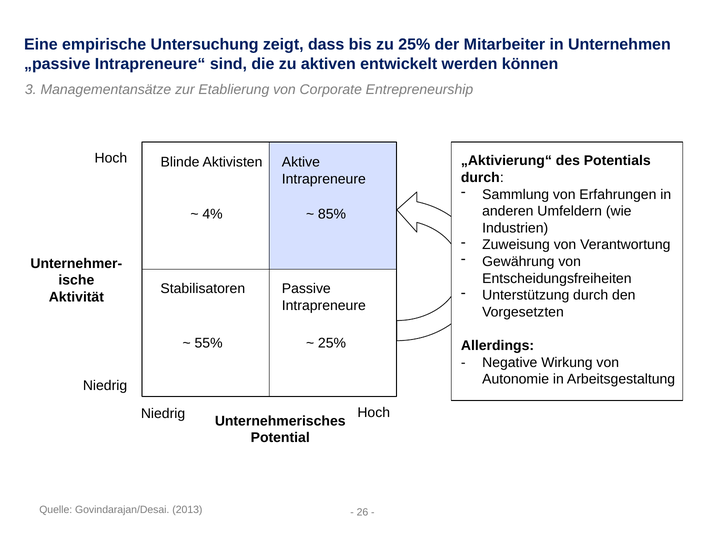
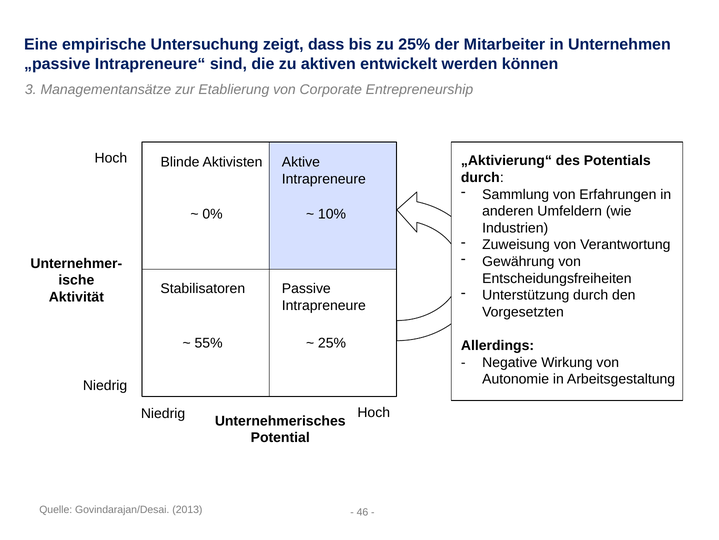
4%: 4% -> 0%
85%: 85% -> 10%
26: 26 -> 46
